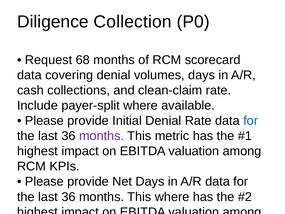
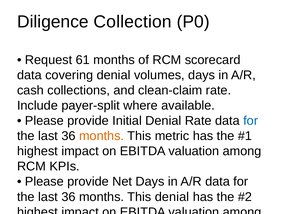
68: 68 -> 61
months at (102, 136) colour: purple -> orange
This where: where -> denial
